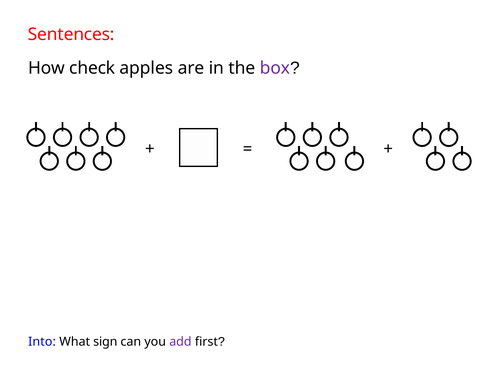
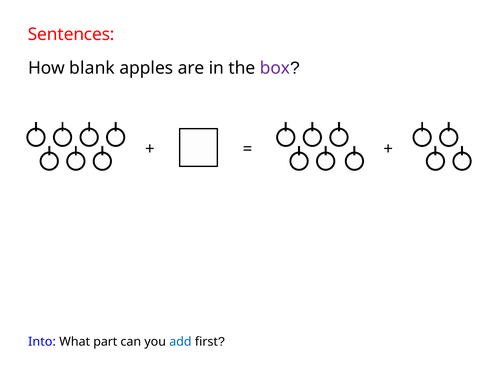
check: check -> blank
sign: sign -> part
add colour: purple -> blue
